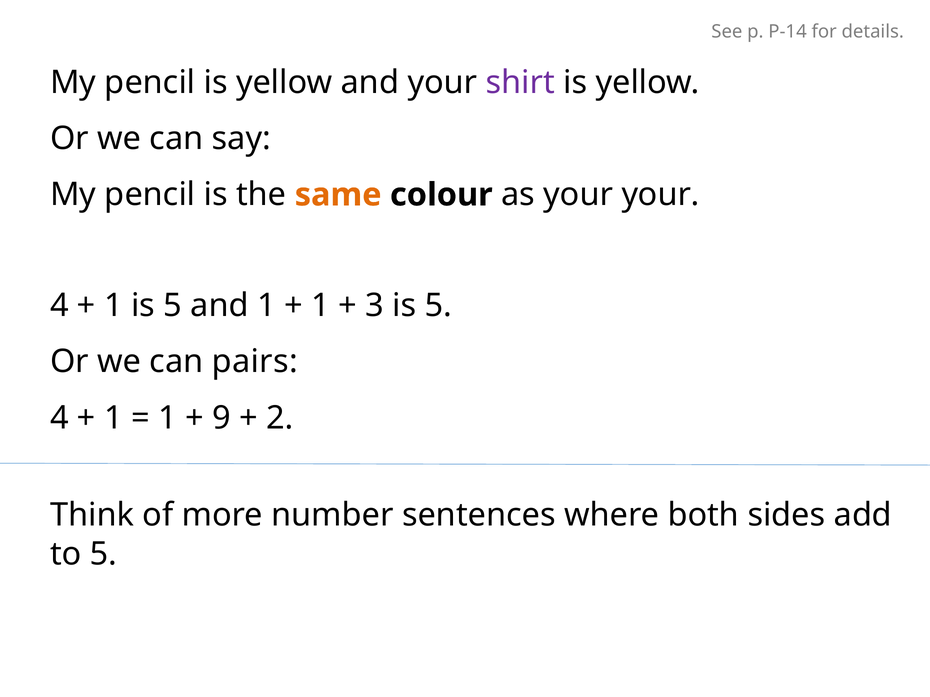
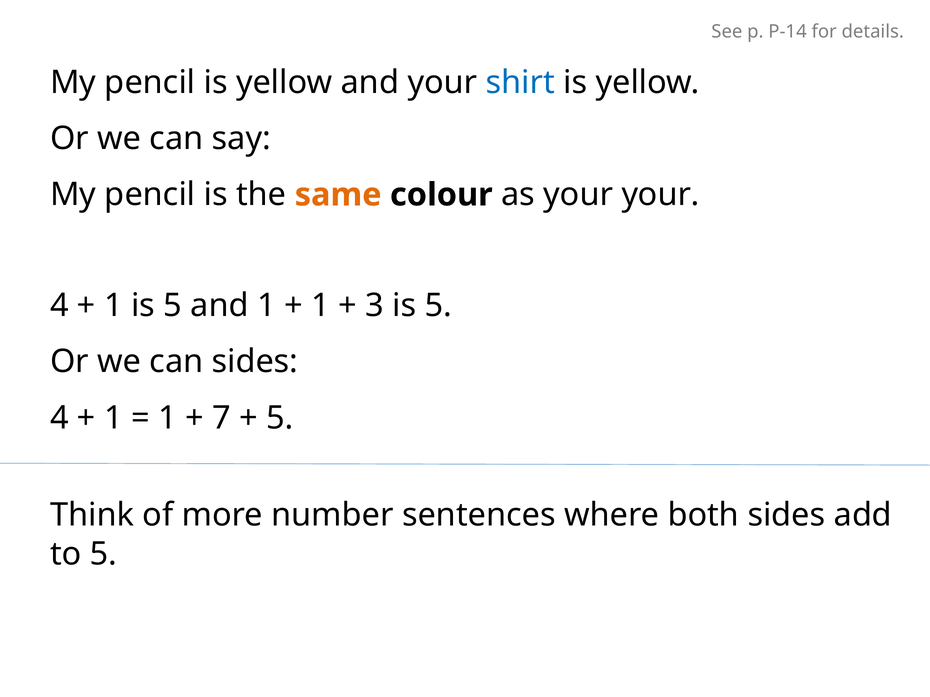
shirt colour: purple -> blue
can pairs: pairs -> sides
9: 9 -> 7
2 at (280, 418): 2 -> 5
